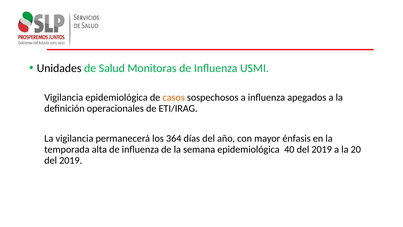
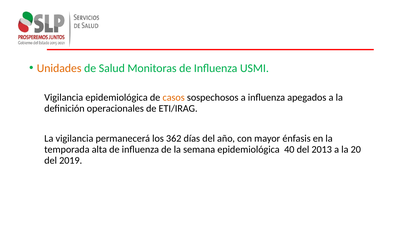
Unidades colour: black -> orange
364: 364 -> 362
40 del 2019: 2019 -> 2013
